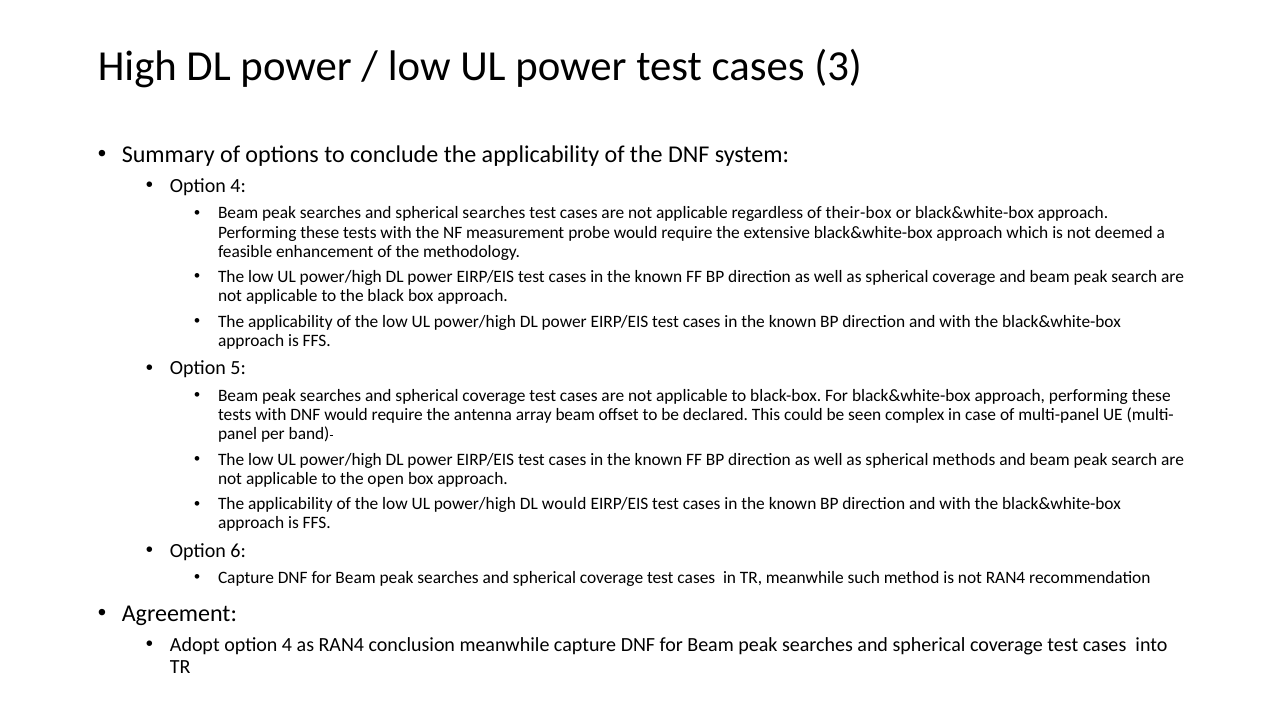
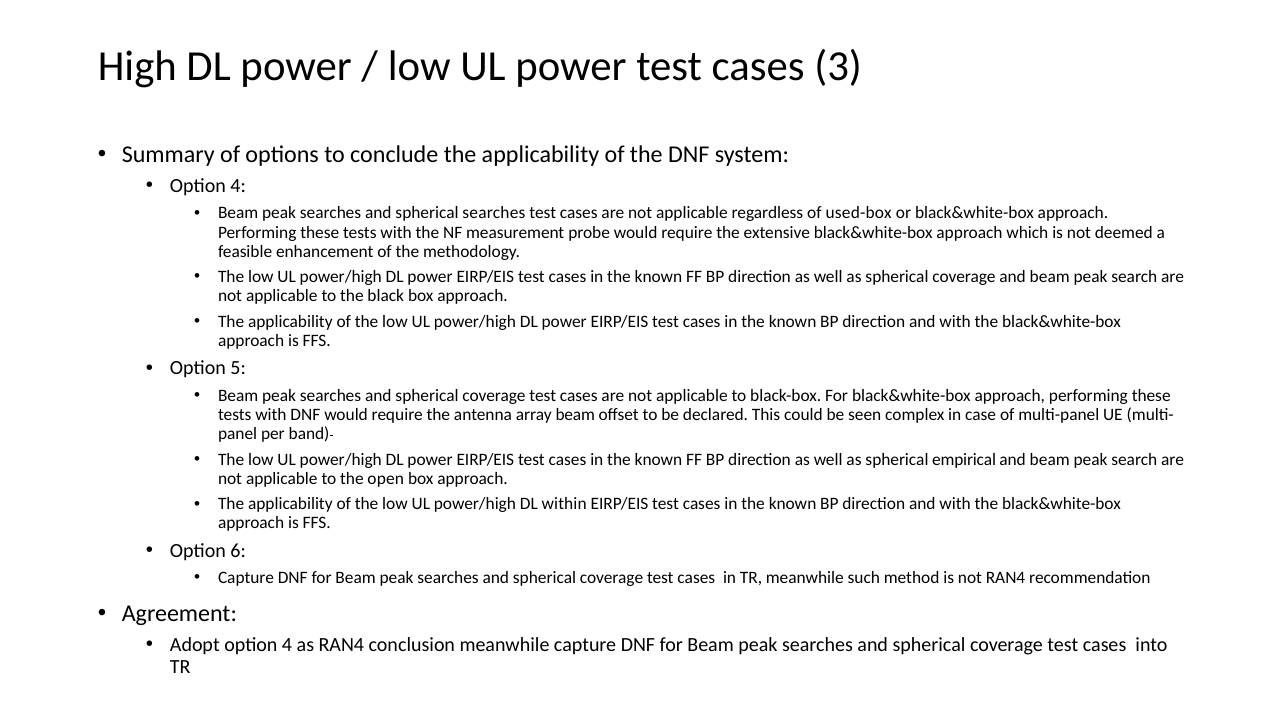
their-box: their-box -> used-box
methods: methods -> empirical
DL would: would -> within
